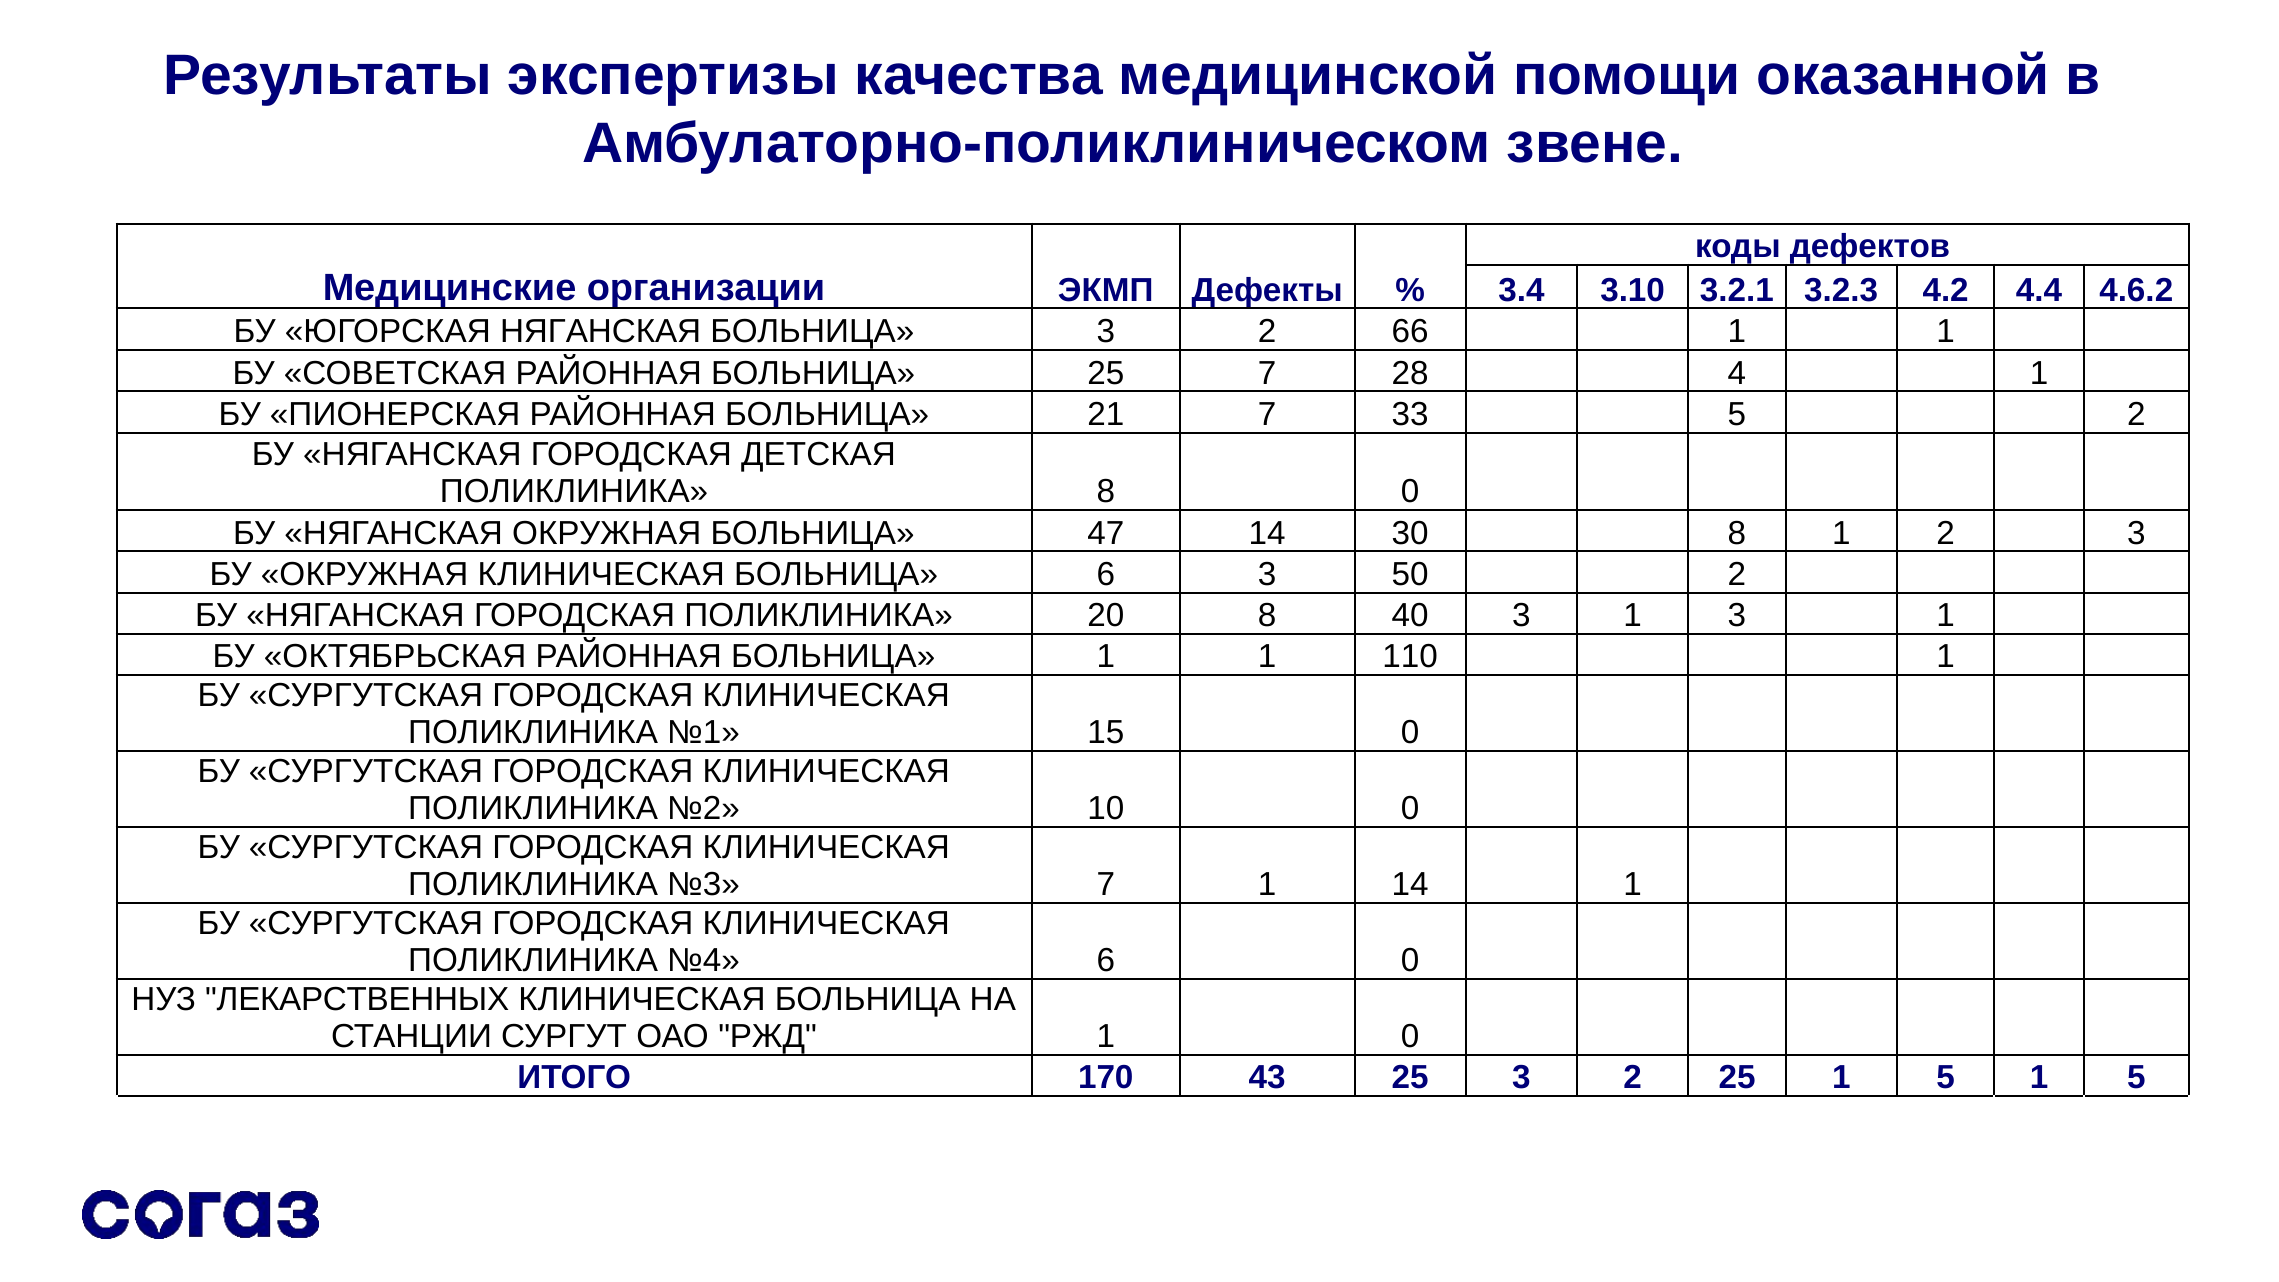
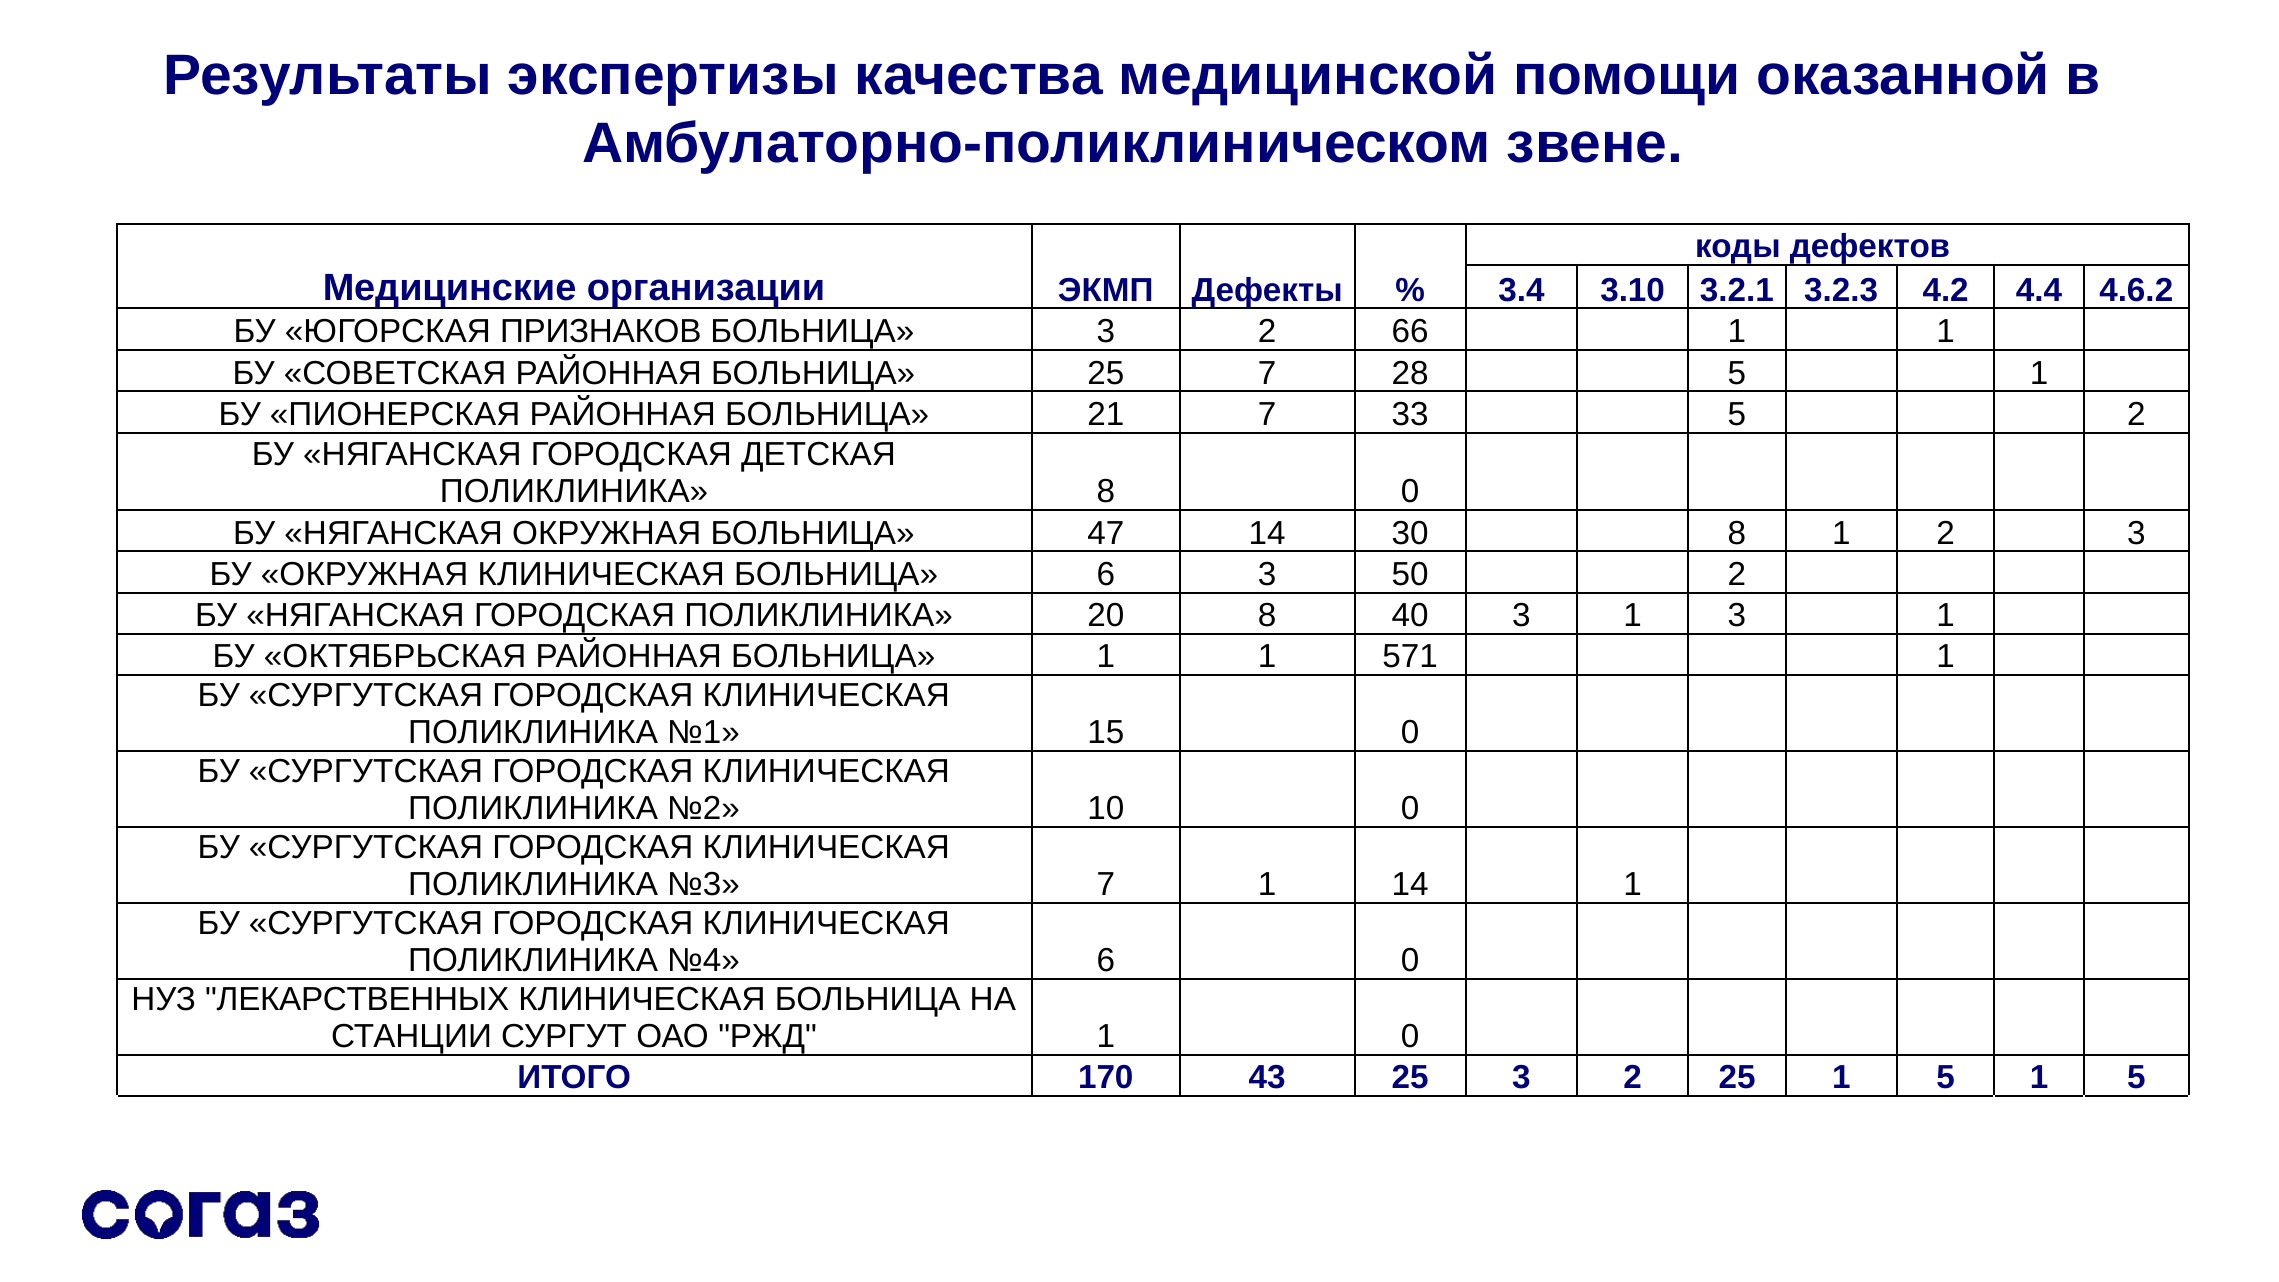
ЮГОРСКАЯ НЯГАНСКАЯ: НЯГАНСКАЯ -> ПРИЗНАКОВ
28 4: 4 -> 5
110: 110 -> 571
